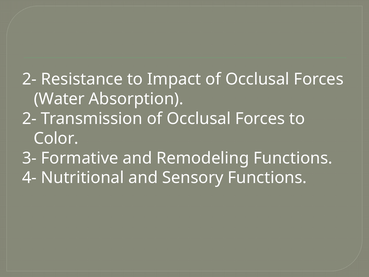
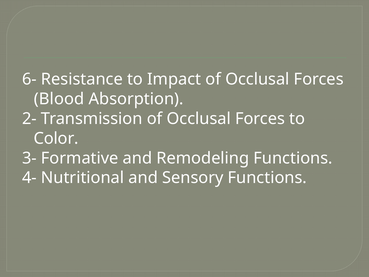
2- at (29, 79): 2- -> 6-
Water: Water -> Blood
